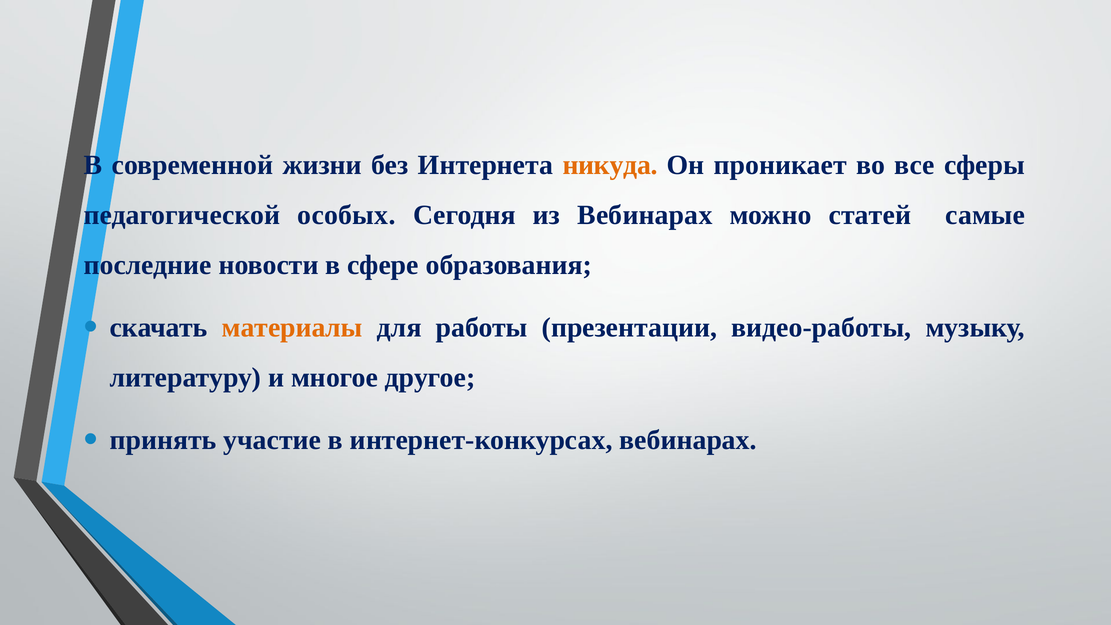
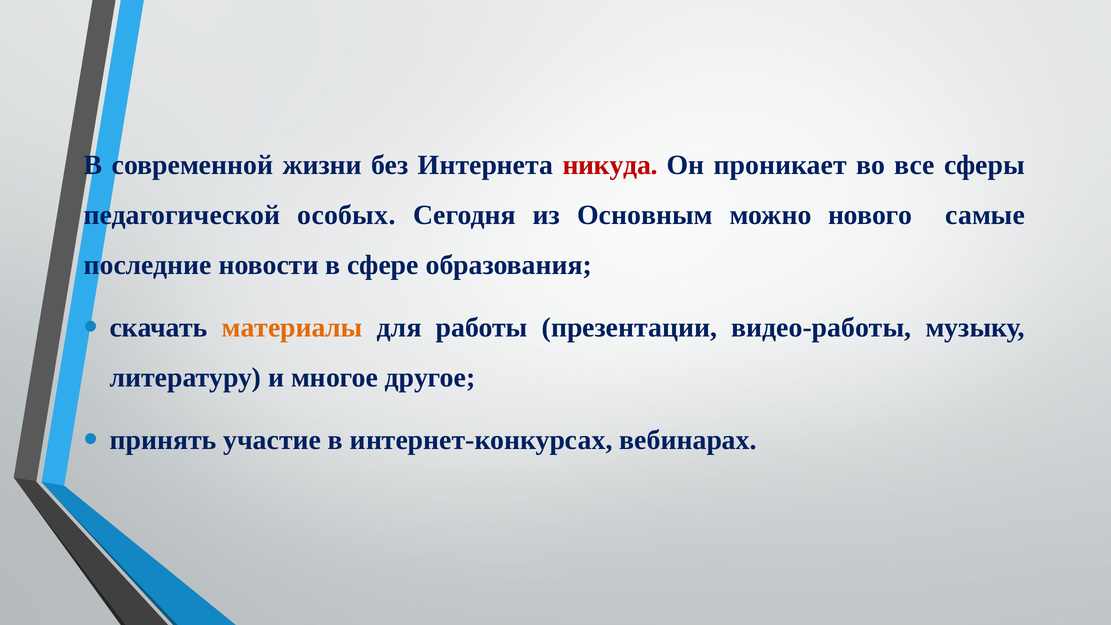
никуда colour: orange -> red
из Вебинарах: Вебинарах -> Основным
статей: статей -> нового
